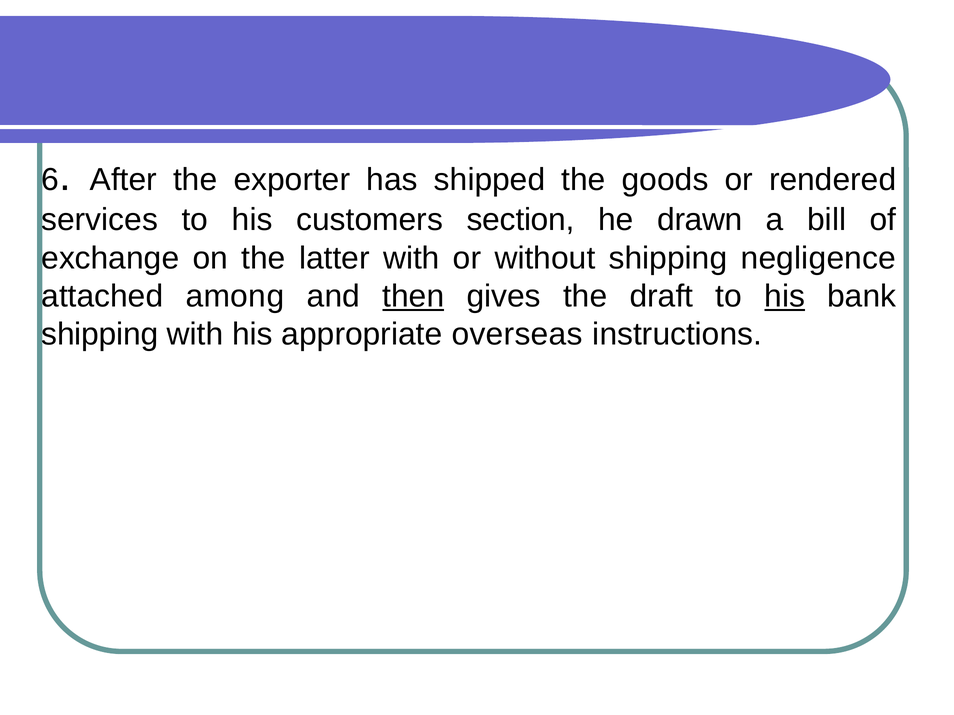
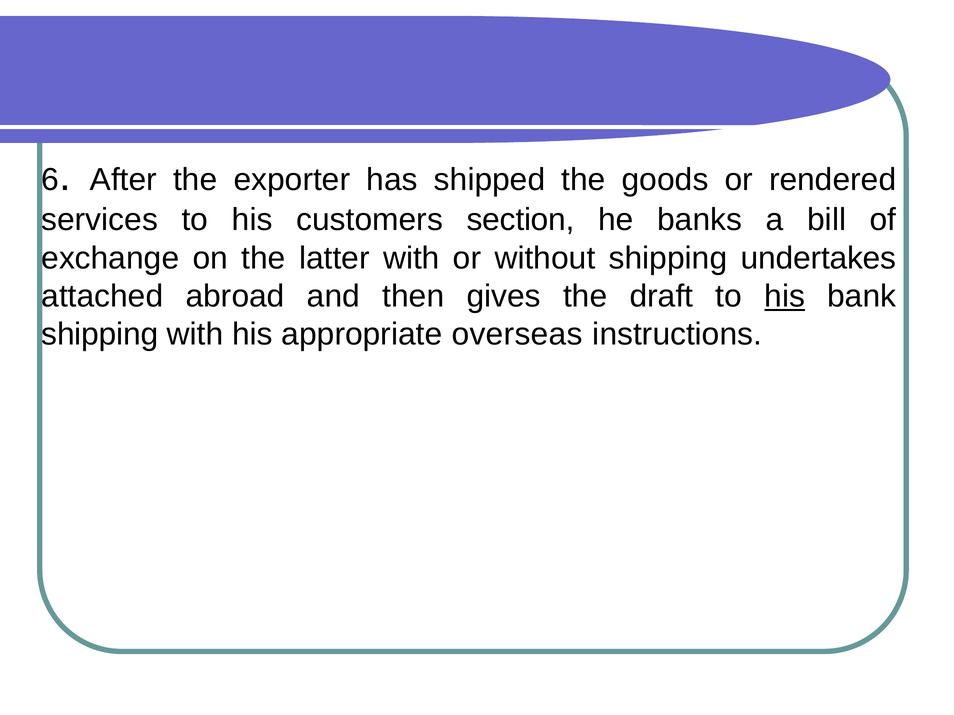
drawn: drawn -> banks
negligence: negligence -> undertakes
among: among -> abroad
then underline: present -> none
